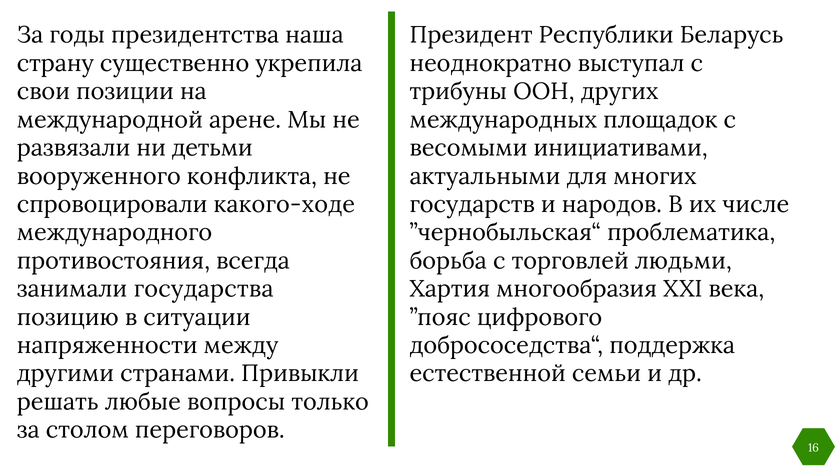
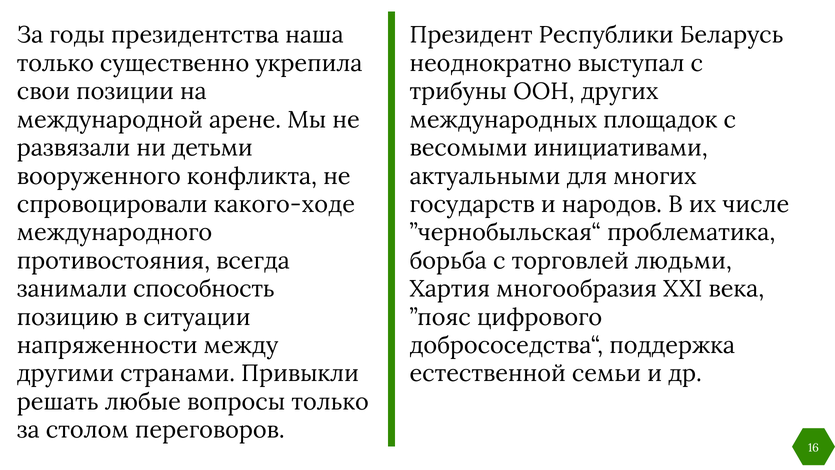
страну at (55, 63): страну -> только
государства: государства -> способность
